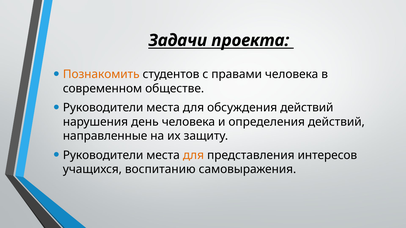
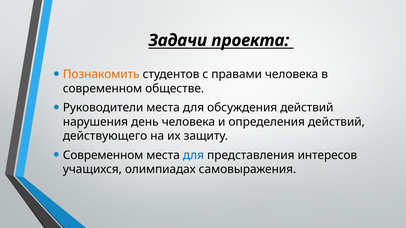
направленные: направленные -> действующего
Руководители at (103, 155): Руководители -> Современном
для at (193, 155) colour: orange -> blue
воспитанию: воспитанию -> олимпиадах
